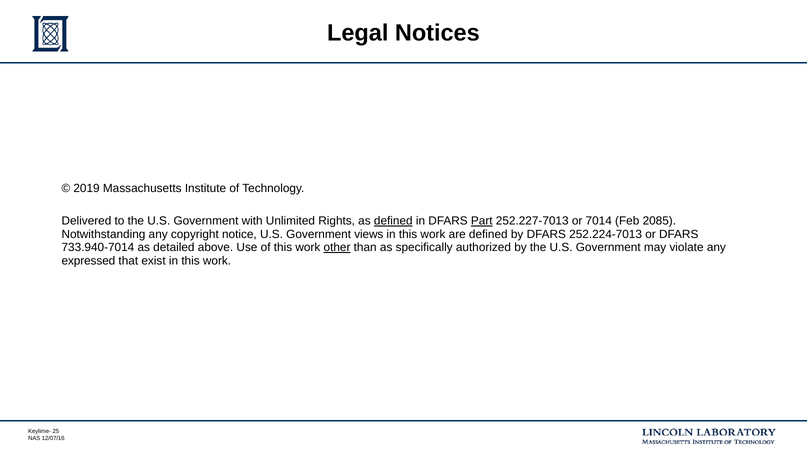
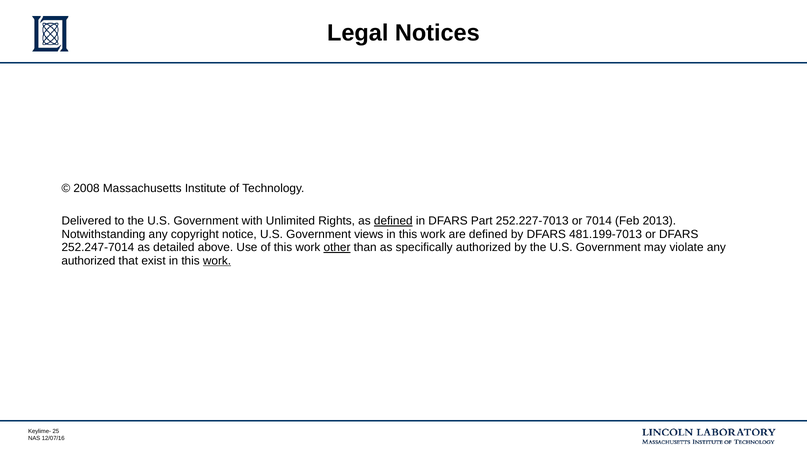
2019: 2019 -> 2008
Part underline: present -> none
2085: 2085 -> 2013
252.224-7013: 252.224-7013 -> 481.199-7013
733.940-7014: 733.940-7014 -> 252.247-7014
expressed at (88, 261): expressed -> authorized
work at (217, 261) underline: none -> present
